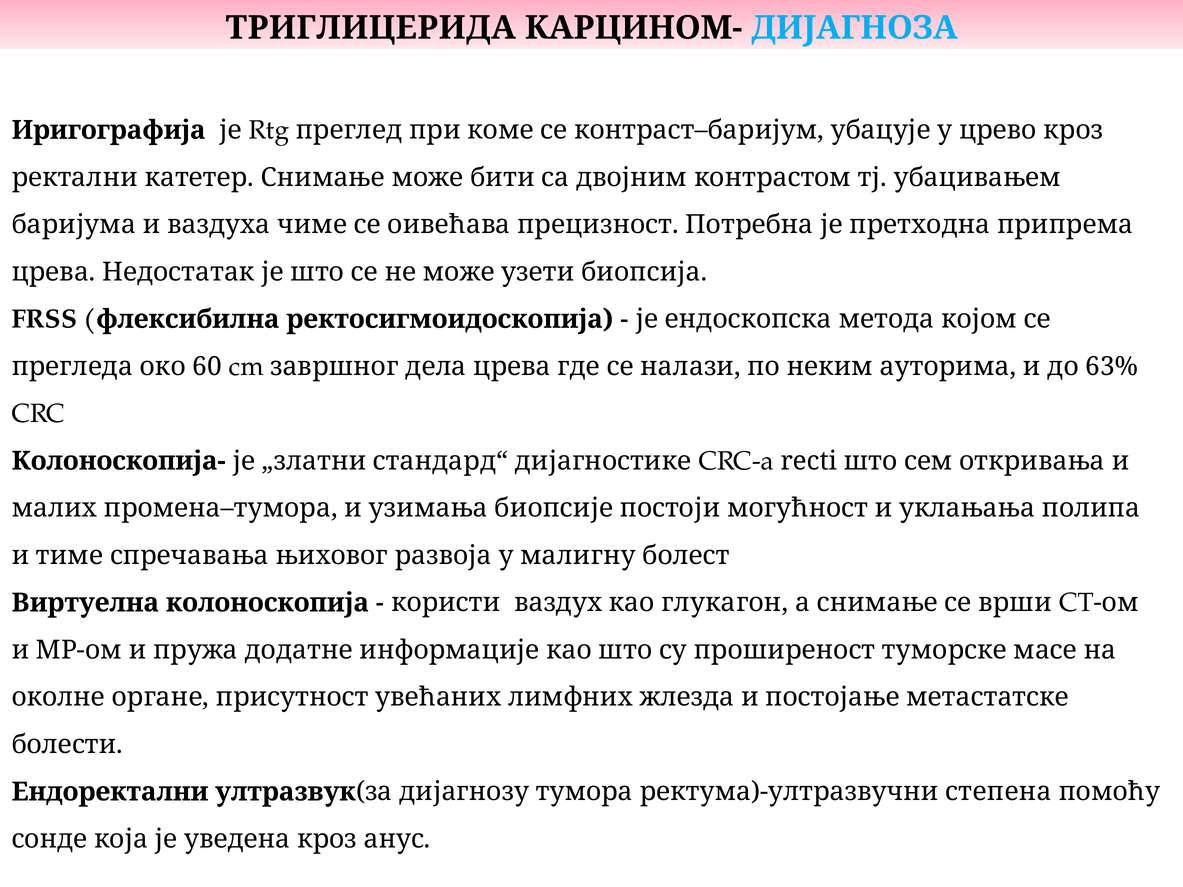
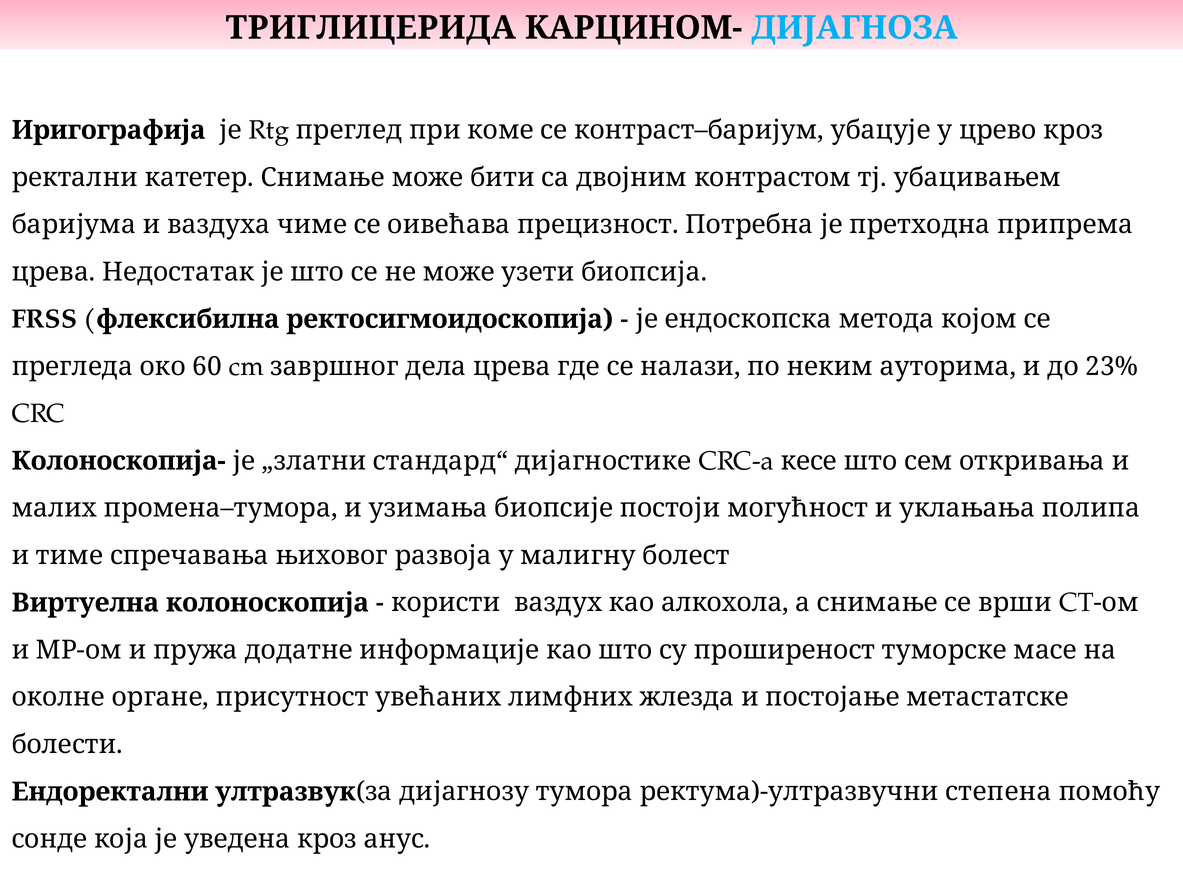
63%: 63% -> 23%
recti: recti -> кесе
глукагон: глукагон -> алкохола
